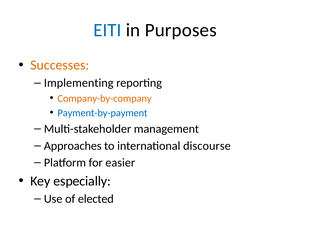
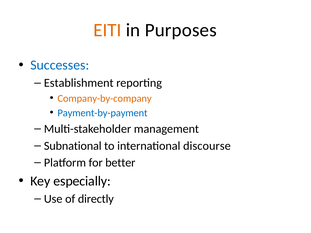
EITI colour: blue -> orange
Successes colour: orange -> blue
Implementing: Implementing -> Establishment
Approaches: Approaches -> Subnational
easier: easier -> better
elected: elected -> directly
